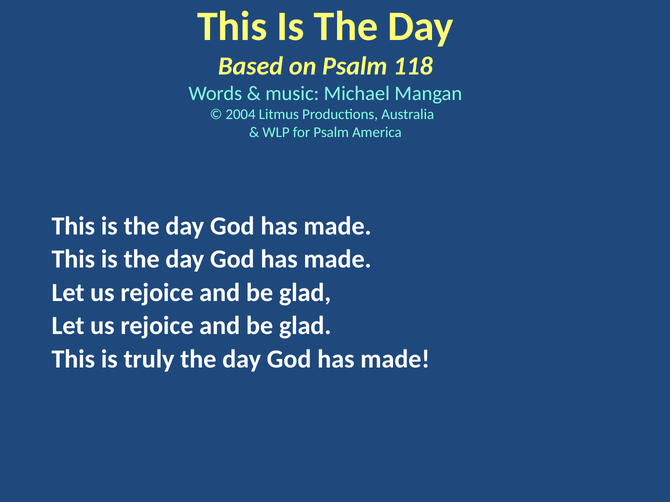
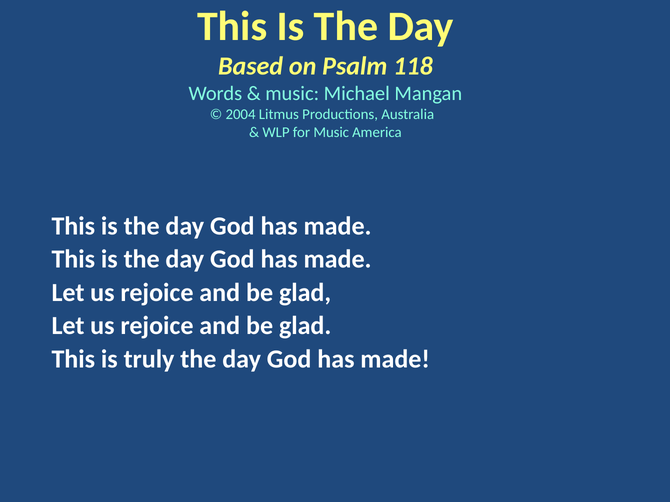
for Psalm: Psalm -> Music
